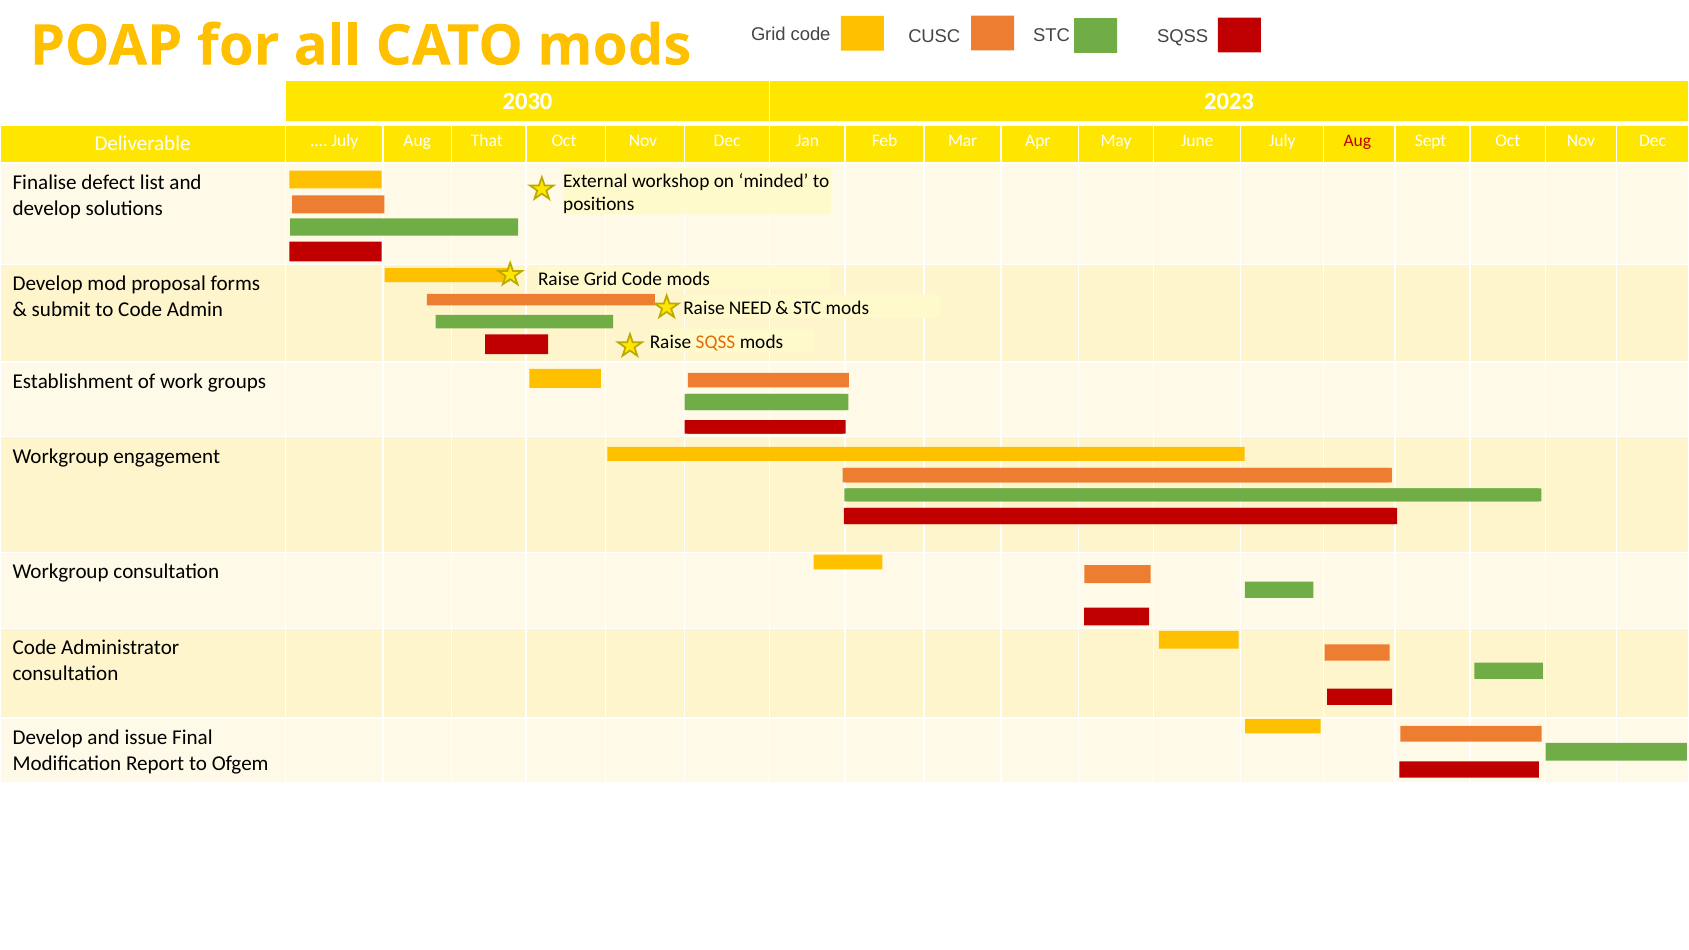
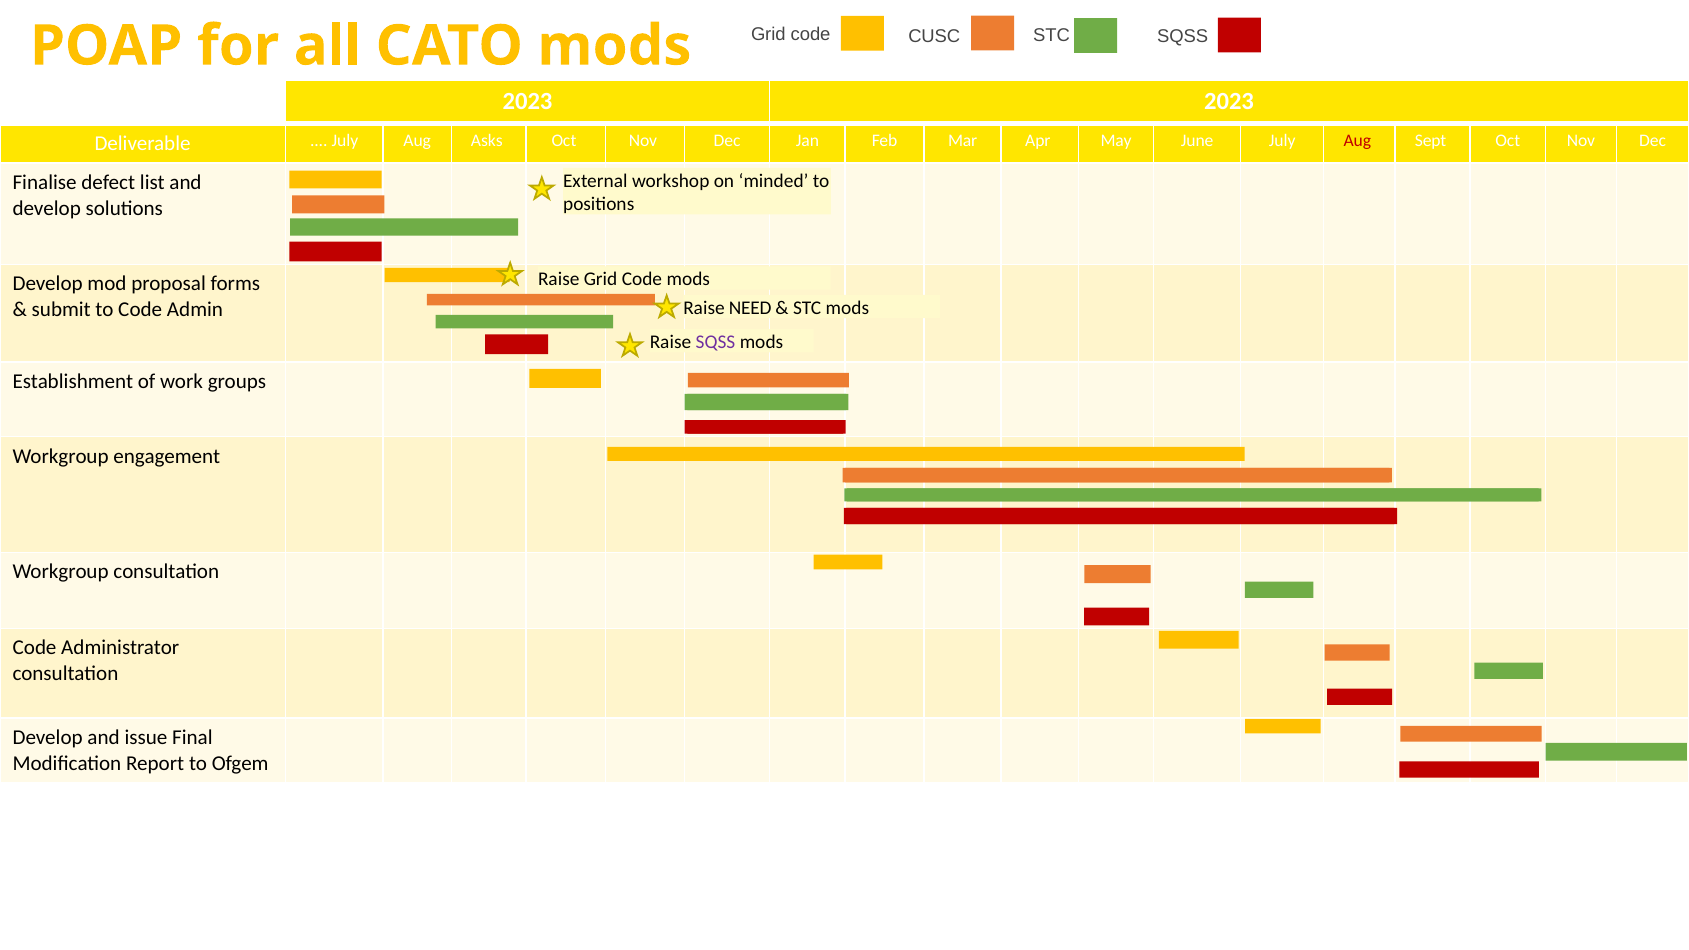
2030 at (528, 102): 2030 -> 2023
That: That -> Asks
SQSS at (715, 342) colour: orange -> purple
